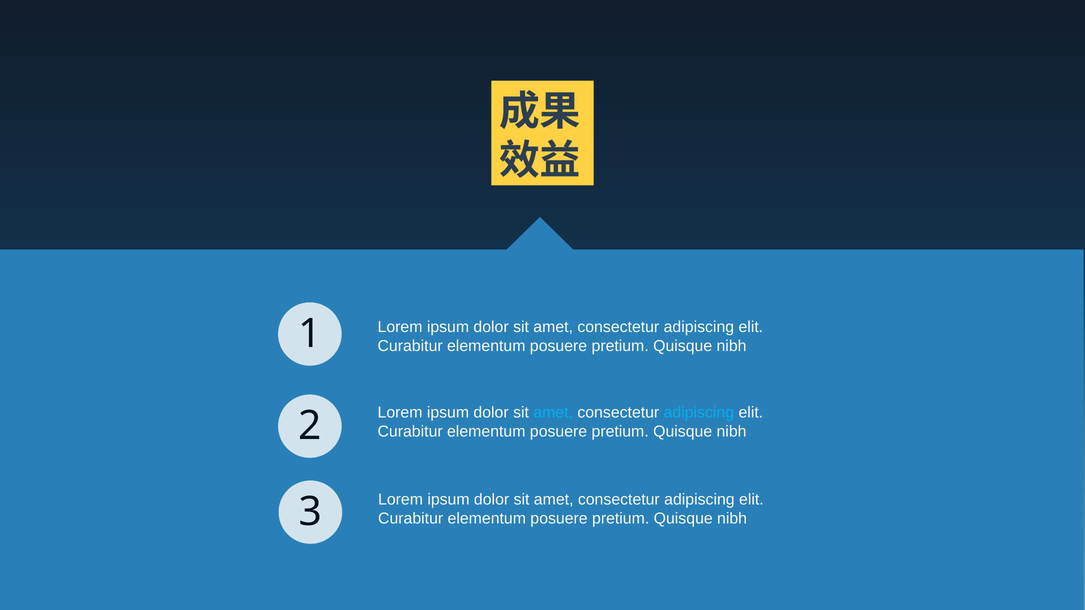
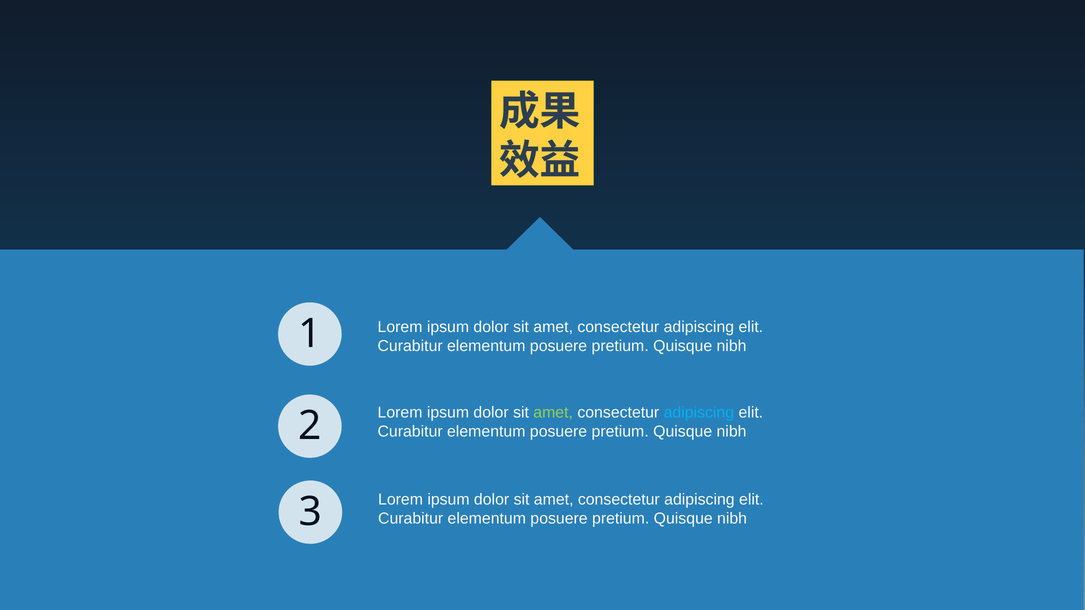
amet at (553, 413) colour: light blue -> light green
